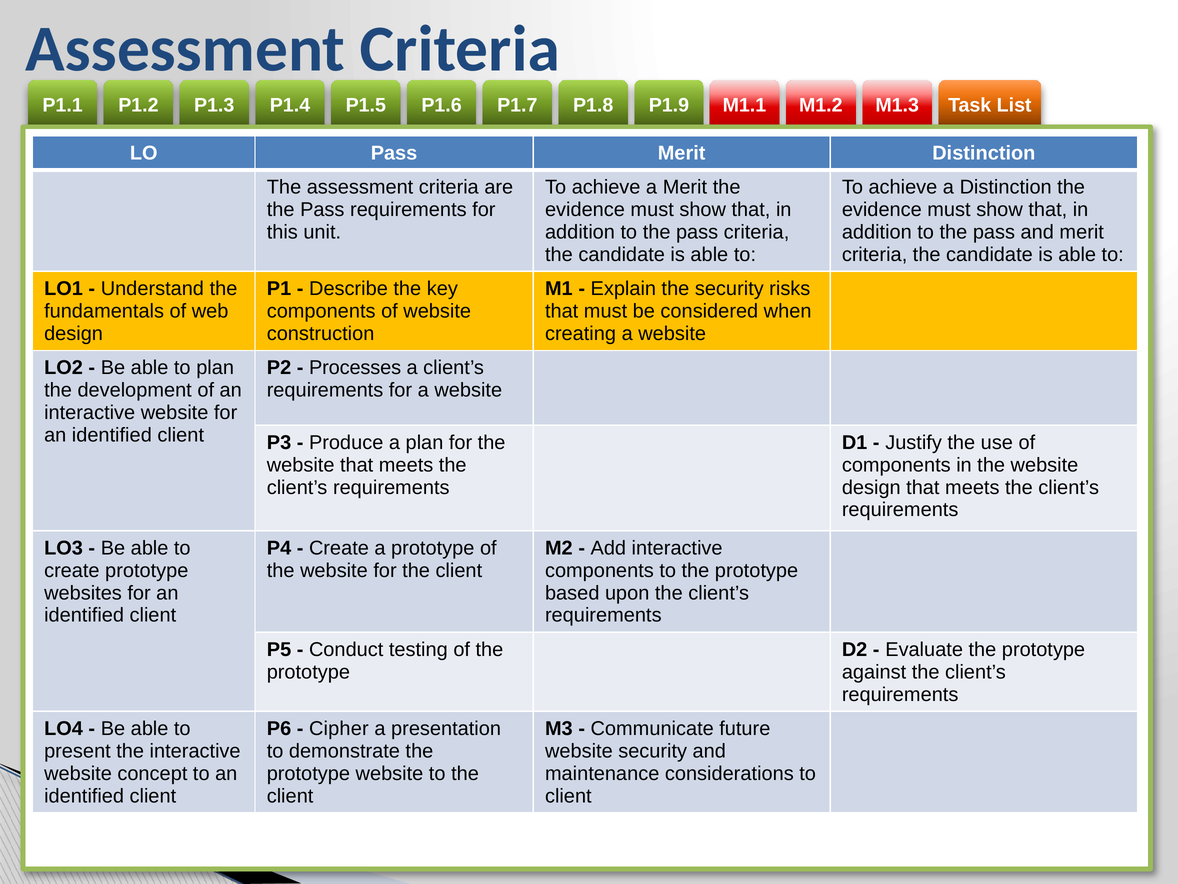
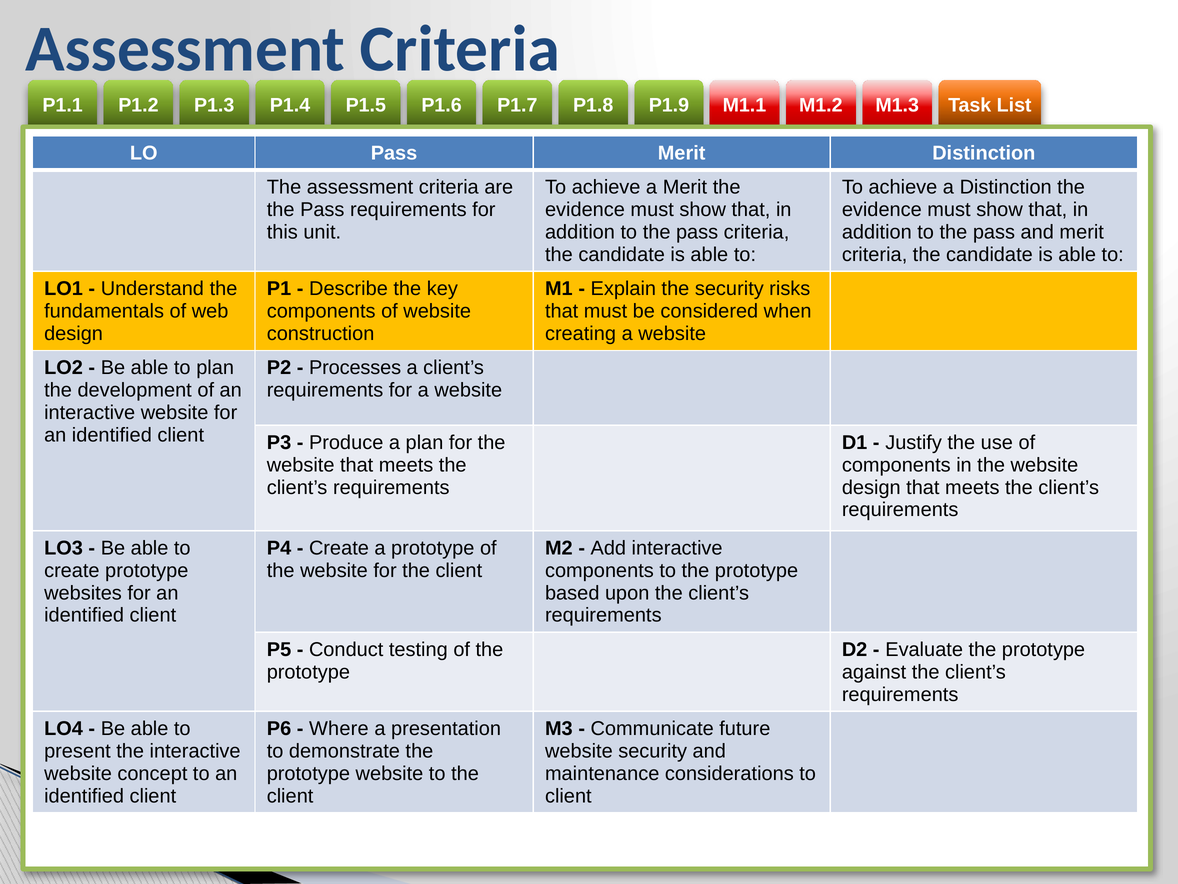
Cipher: Cipher -> Where
